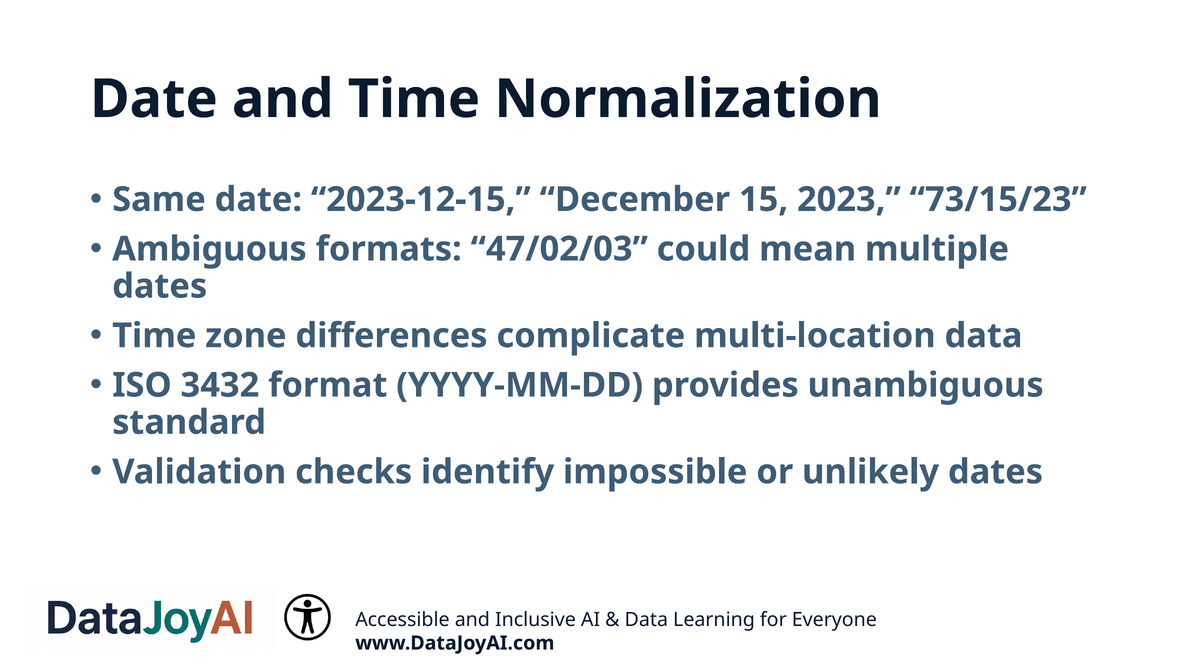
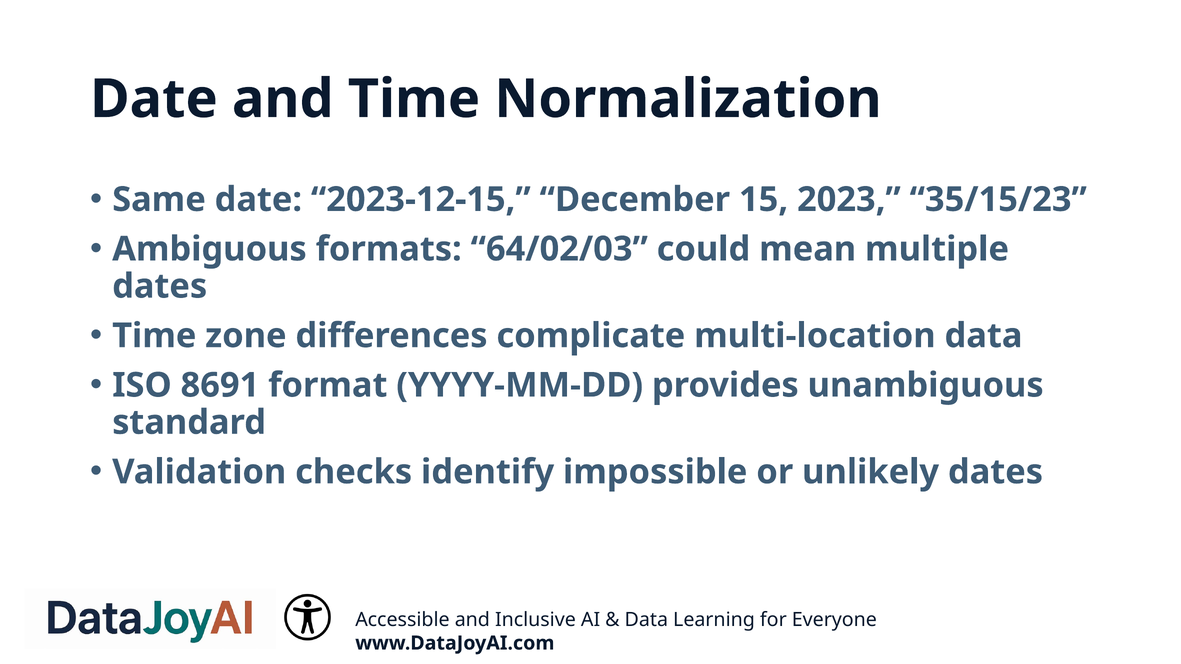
73/15/23: 73/15/23 -> 35/15/23
47/02/03: 47/02/03 -> 64/02/03
3432: 3432 -> 8691
